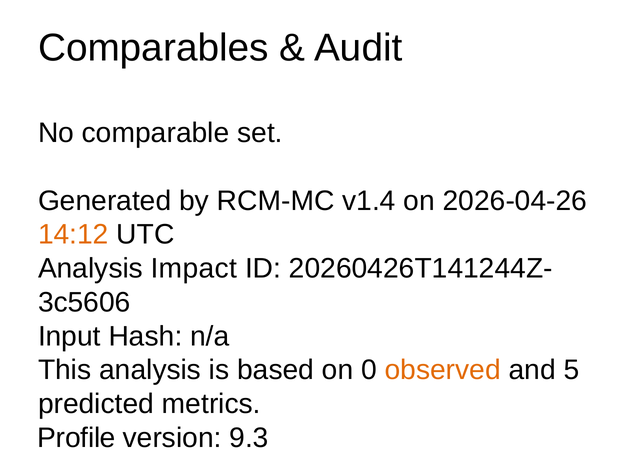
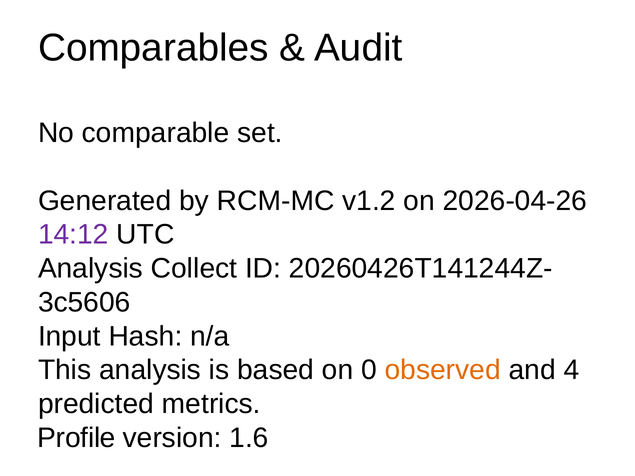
v1.4: v1.4 -> v1.2
14:12 colour: orange -> purple
Impact: Impact -> Collect
5: 5 -> 4
9.3: 9.3 -> 1.6
